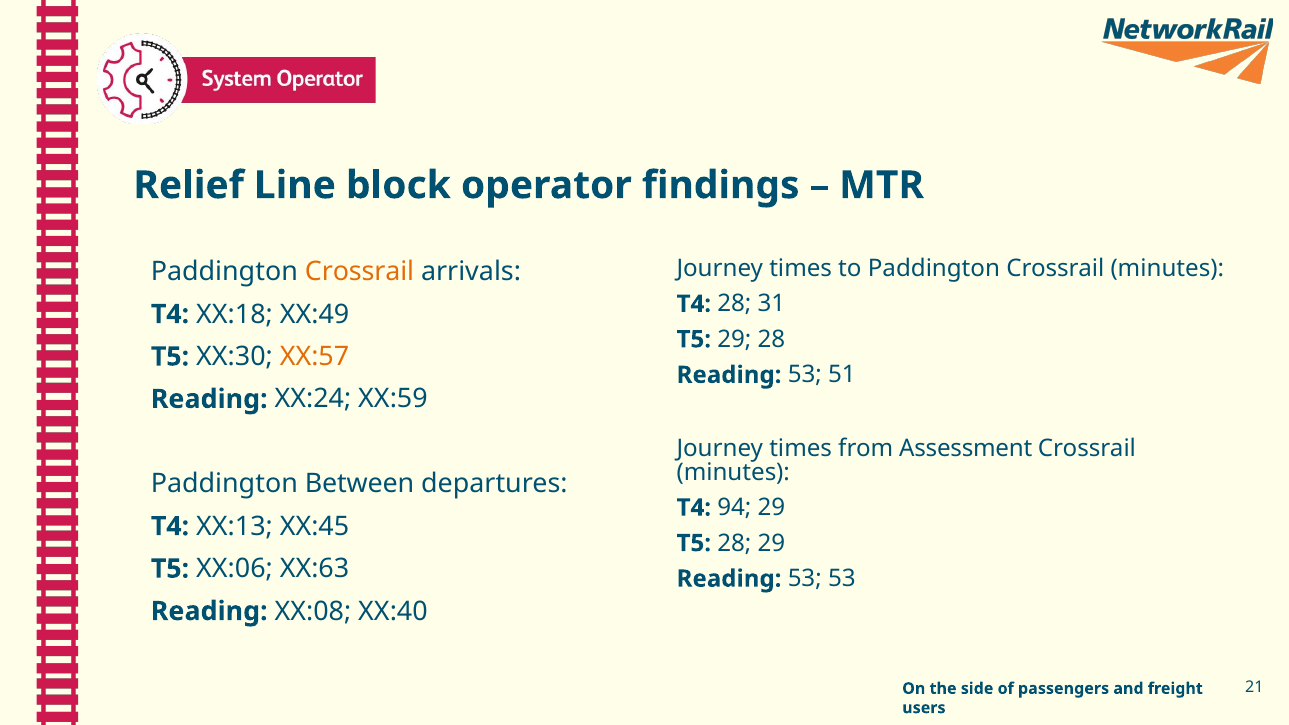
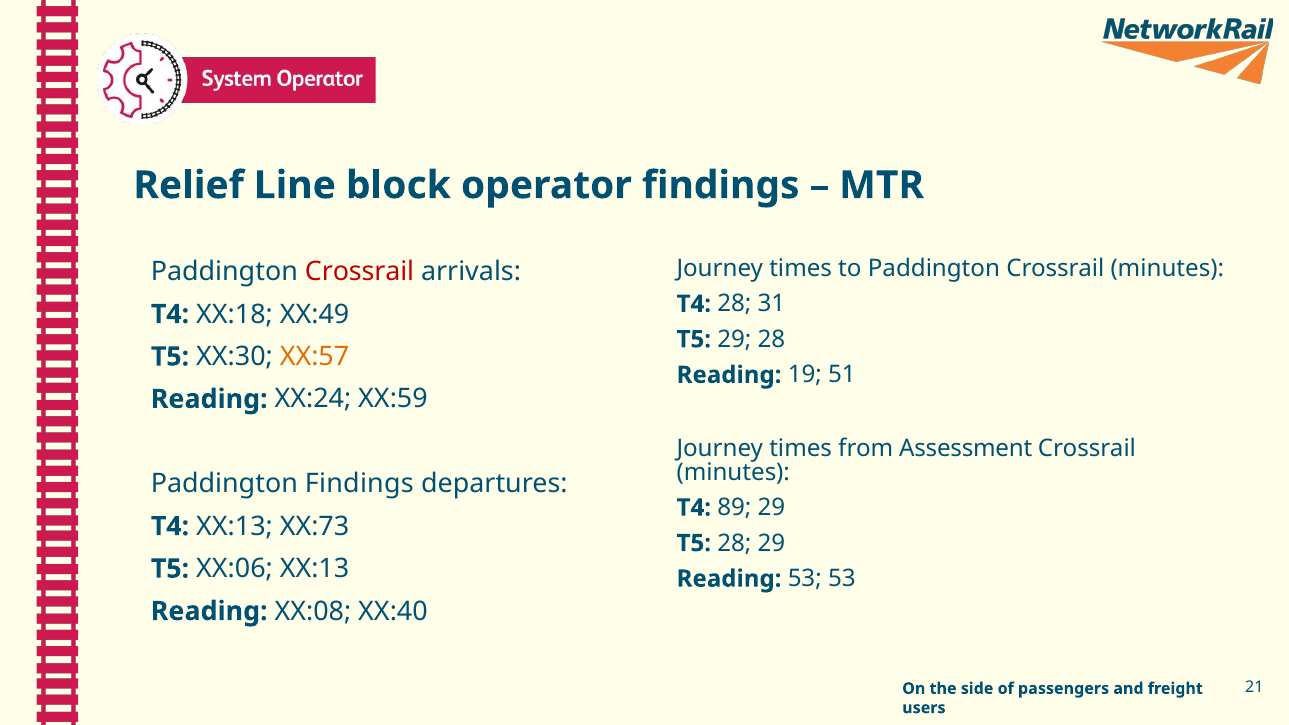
Crossrail at (360, 272) colour: orange -> red
53 at (805, 375): 53 -> 19
Paddington Between: Between -> Findings
94: 94 -> 89
XX:45: XX:45 -> XX:73
XX:06 XX:63: XX:63 -> XX:13
